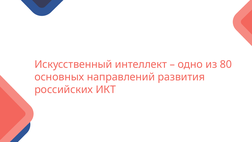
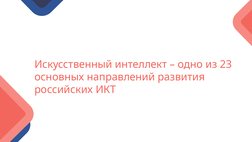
80: 80 -> 23
